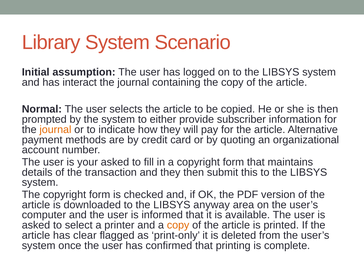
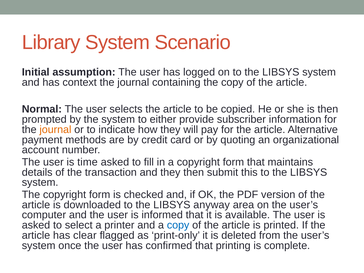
interact: interact -> context
your: your -> time
copy at (178, 225) colour: orange -> blue
